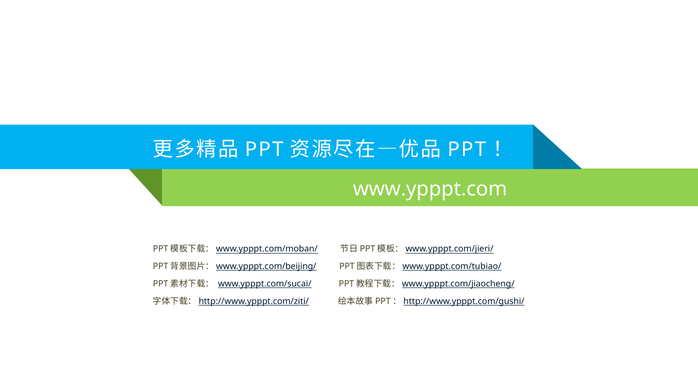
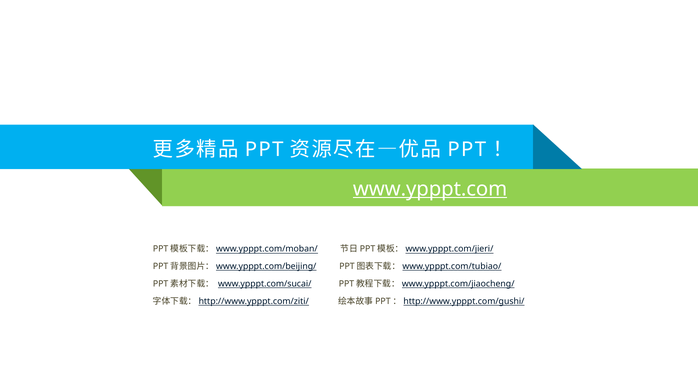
www.ypppt.com underline: none -> present
